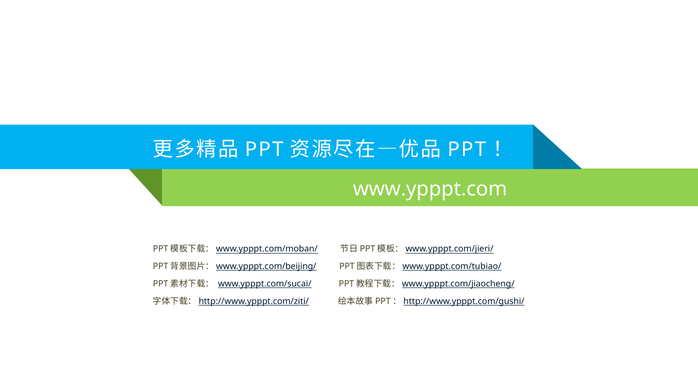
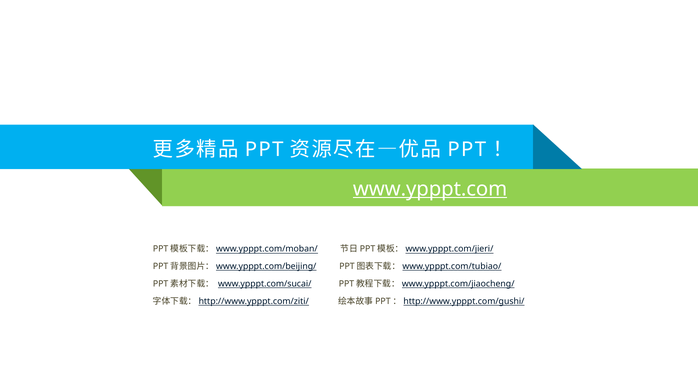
www.ypppt.com underline: none -> present
